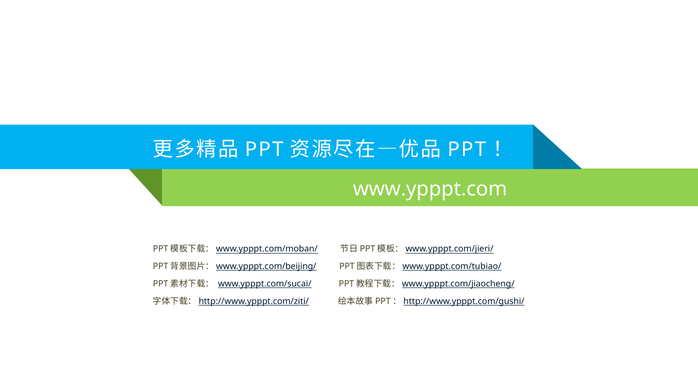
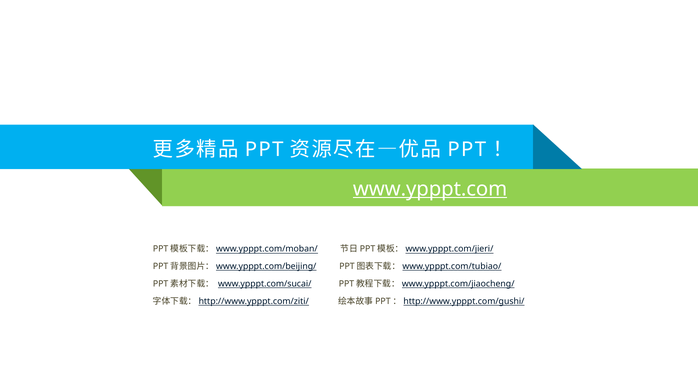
www.ypppt.com underline: none -> present
